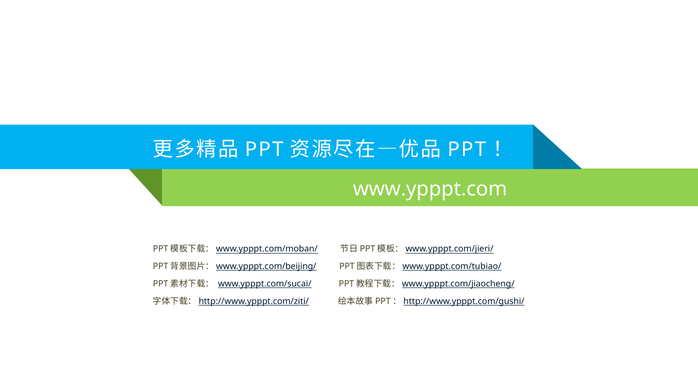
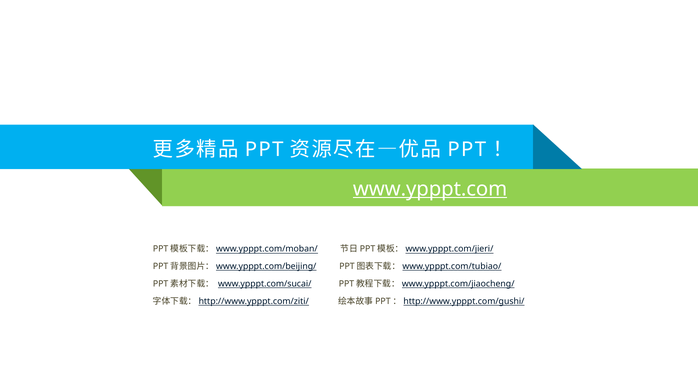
www.ypppt.com underline: none -> present
